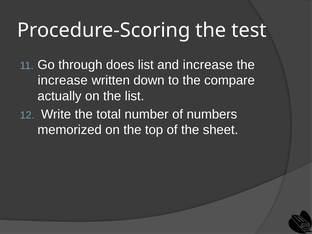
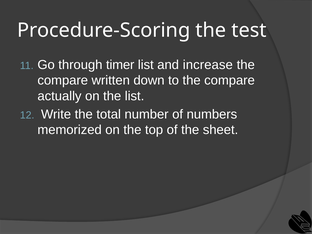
does: does -> timer
increase at (63, 80): increase -> compare
